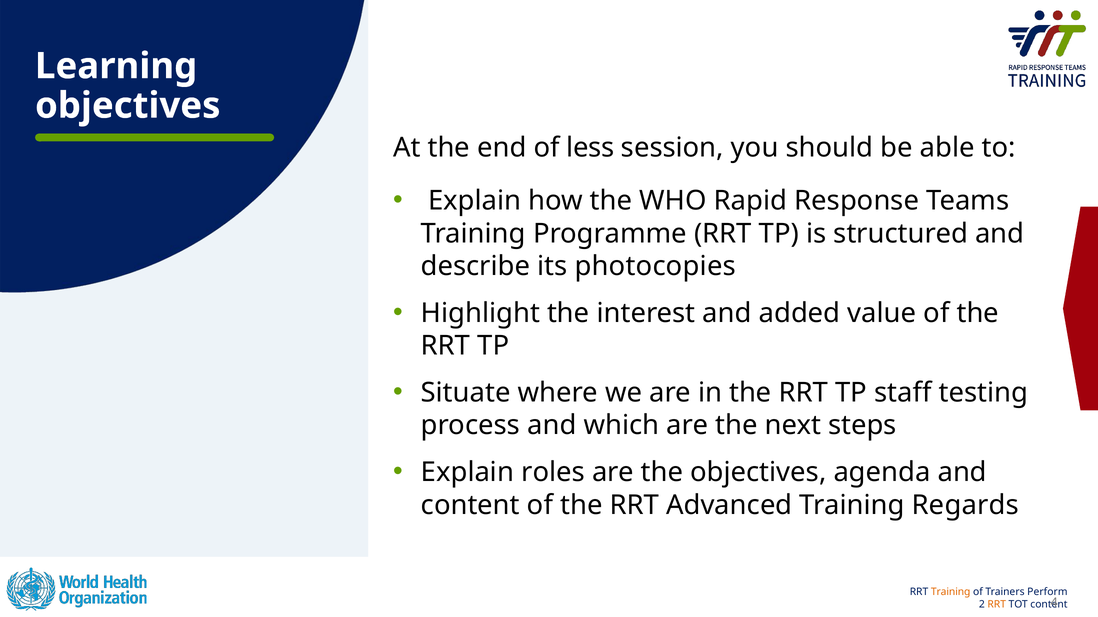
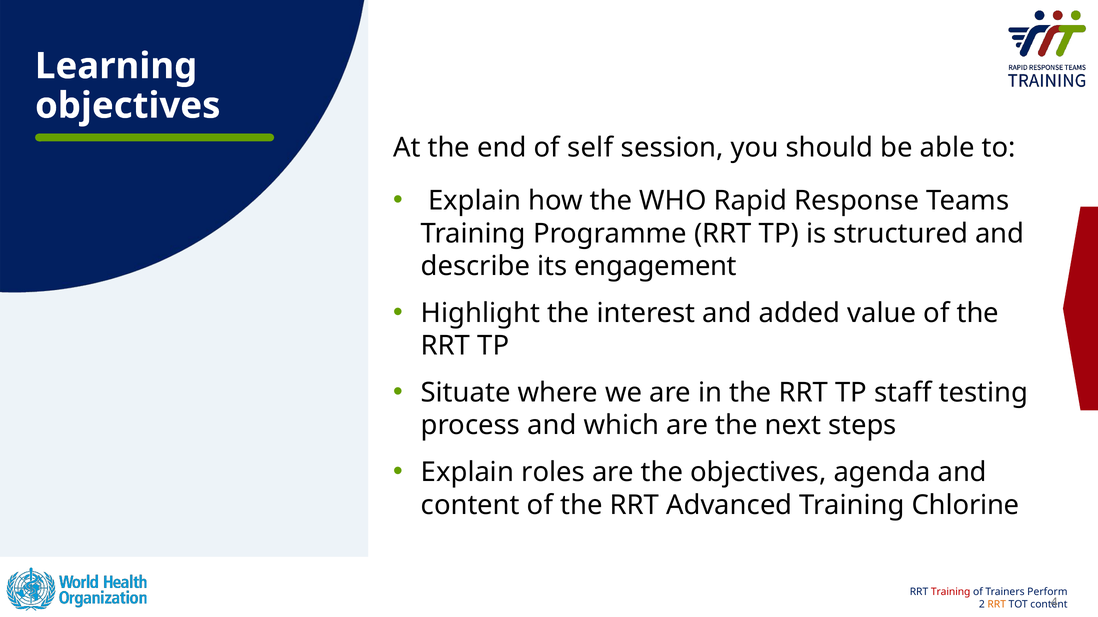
less: less -> self
photocopies: photocopies -> engagement
Regards: Regards -> Chlorine
Training at (951, 592) colour: orange -> red
